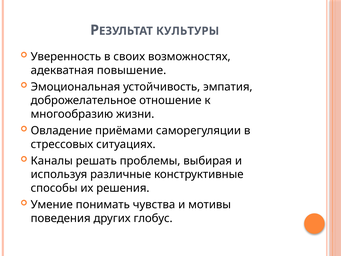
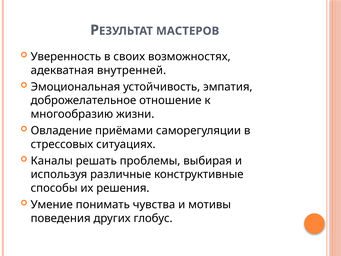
КУЛЬТУРЫ: КУЛЬТУРЫ -> МАСТЕРОВ
повышение: повышение -> внутренней
